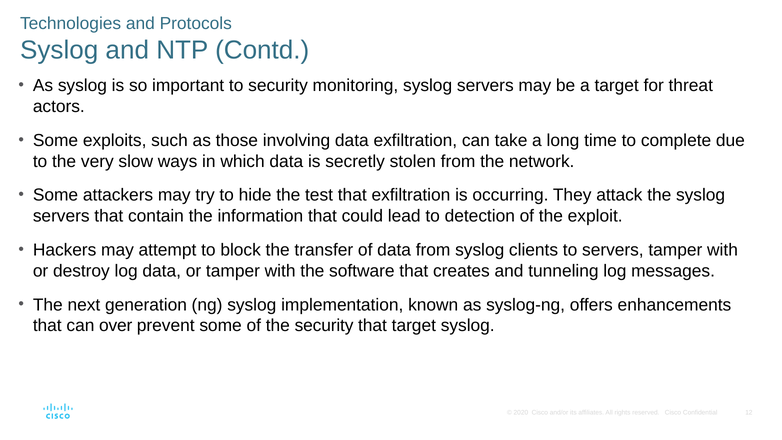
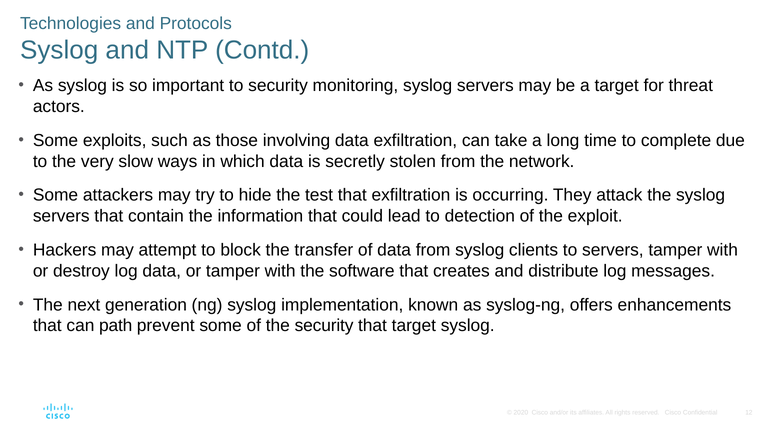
tunneling: tunneling -> distribute
over: over -> path
